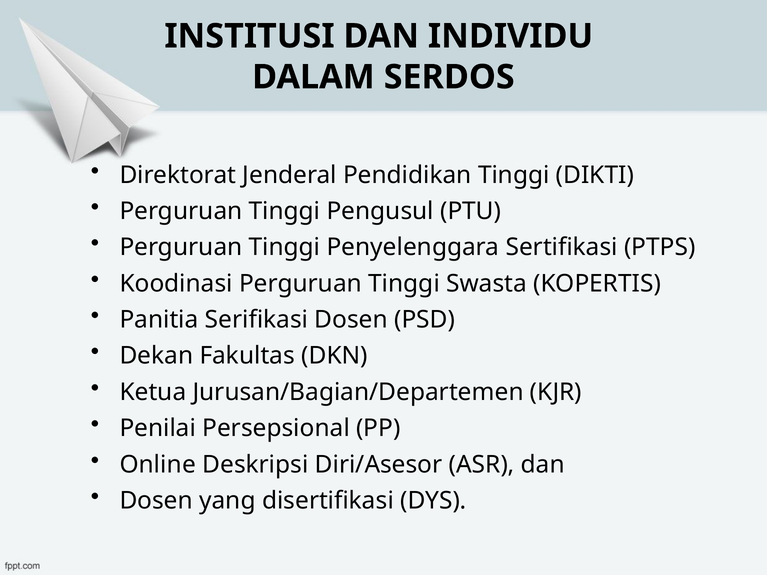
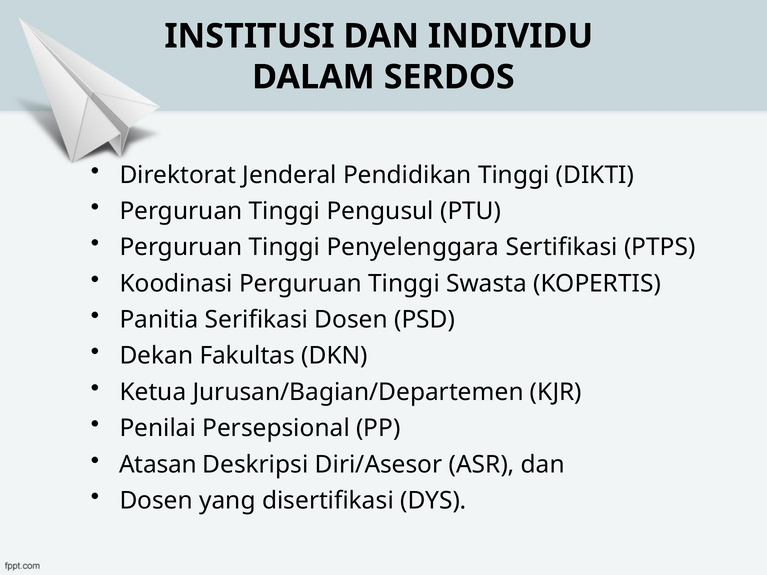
Online: Online -> Atasan
